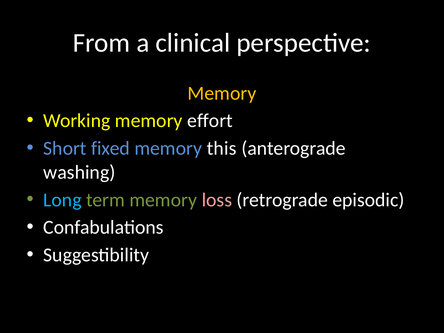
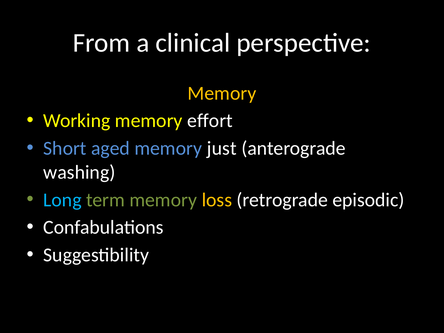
fixed: fixed -> aged
this: this -> just
loss colour: pink -> yellow
